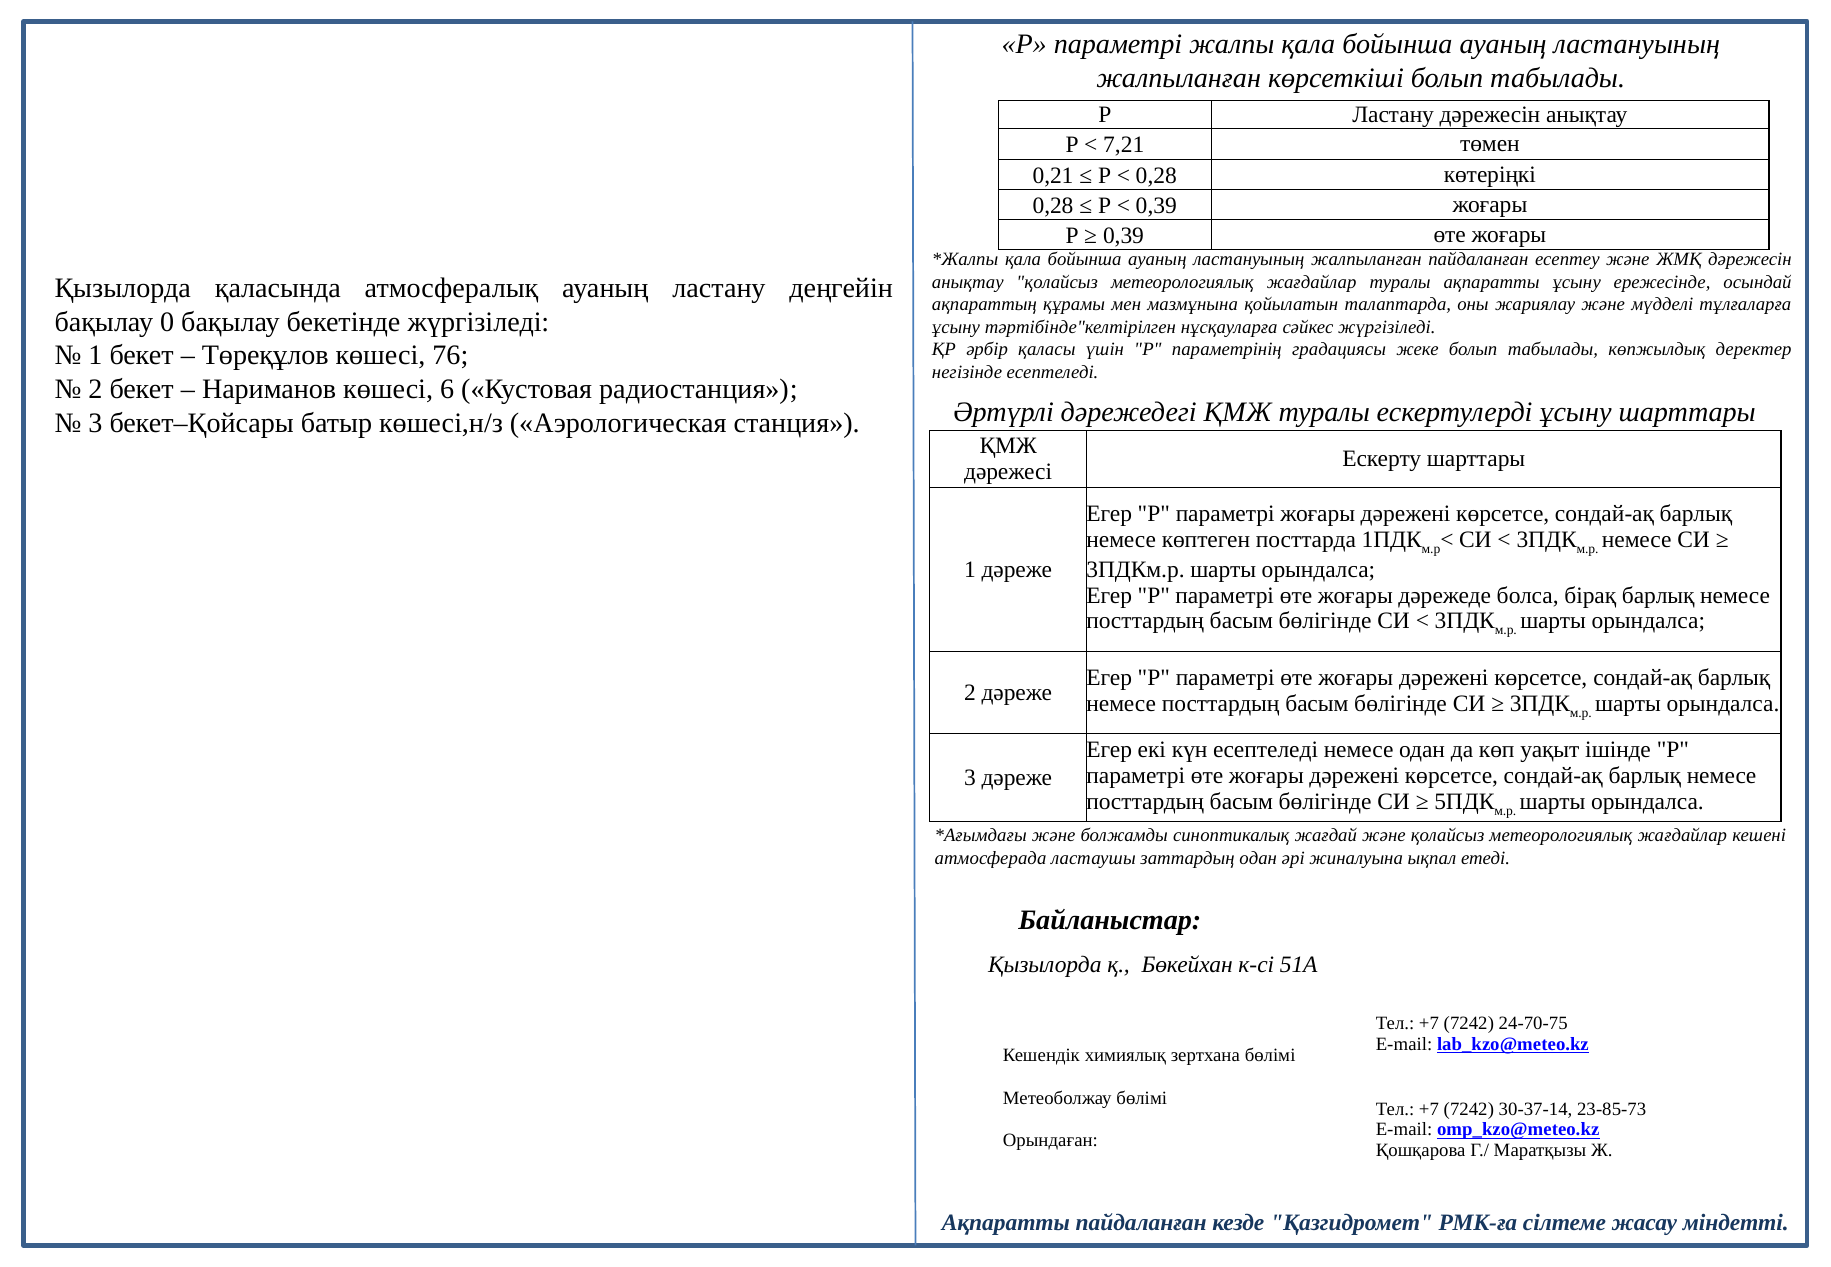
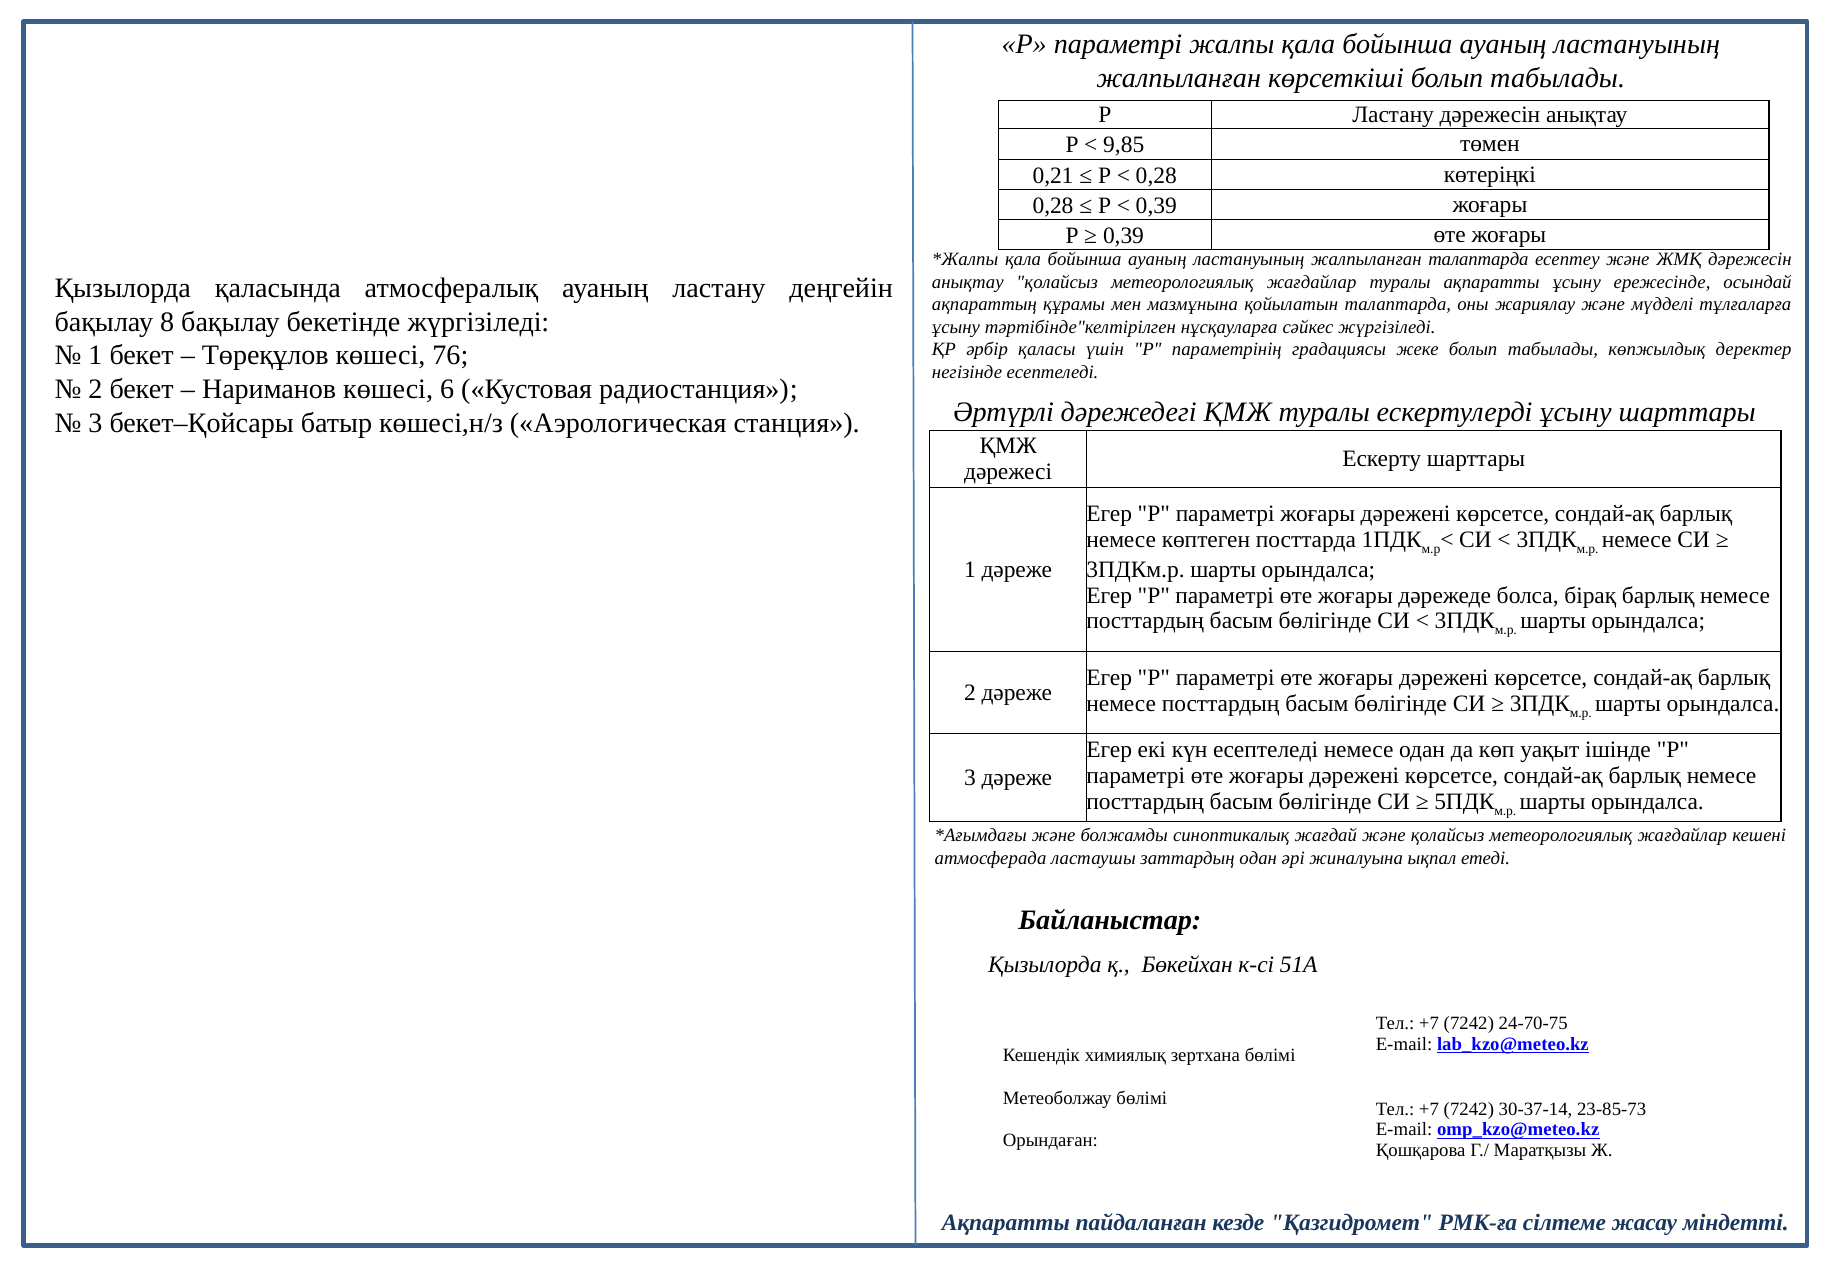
7,21: 7,21 -> 9,85
жалпыланған пайдаланған: пайдаланған -> талаптарда
0: 0 -> 8
